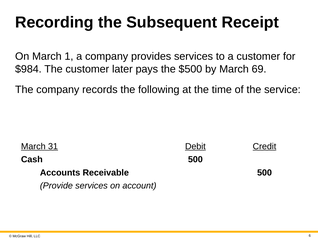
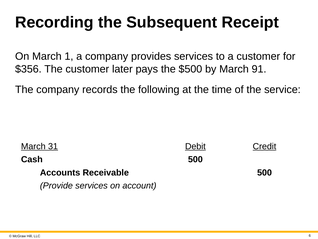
$984: $984 -> $356
69: 69 -> 91
